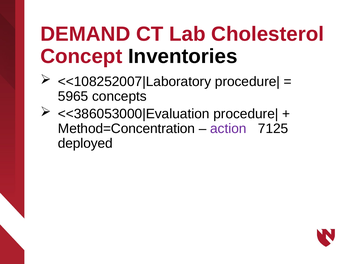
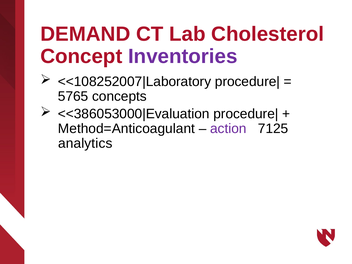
Inventories colour: black -> purple
5965: 5965 -> 5765
Method=Concentration: Method=Concentration -> Method=Anticoagulant
deployed: deployed -> analytics
